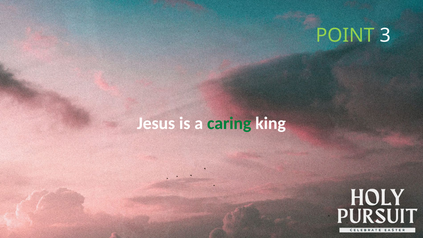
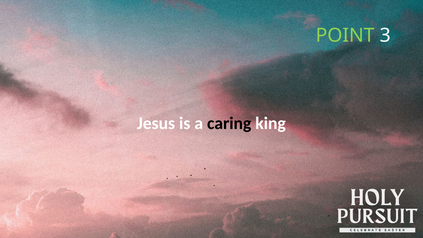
caring colour: green -> black
